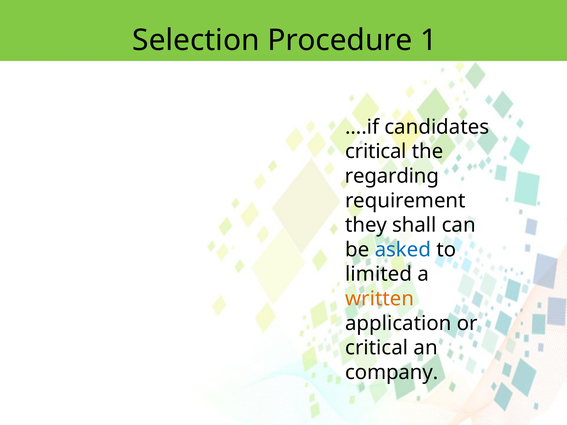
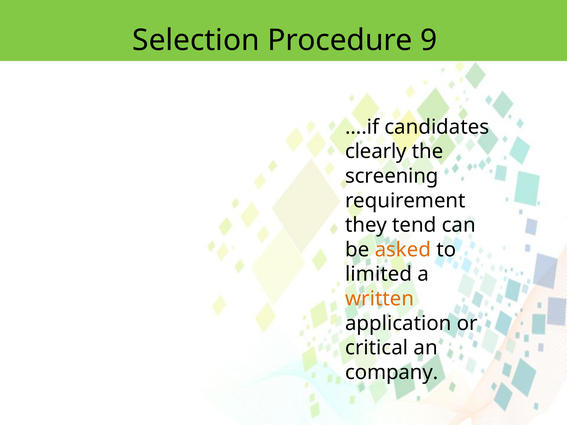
1: 1 -> 9
critical at (376, 152): critical -> clearly
regarding: regarding -> screening
shall: shall -> tend
asked colour: blue -> orange
